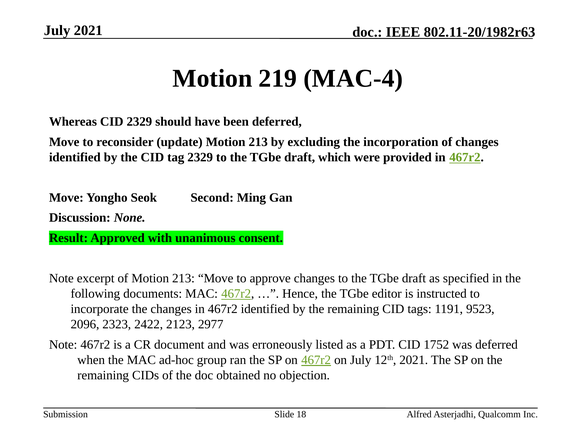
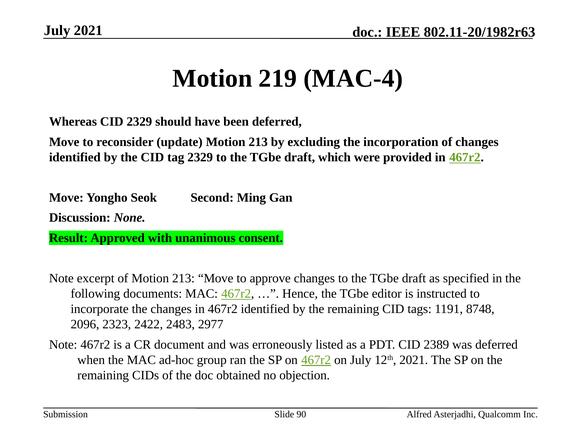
9523: 9523 -> 8748
2123: 2123 -> 2483
1752: 1752 -> 2389
18: 18 -> 90
